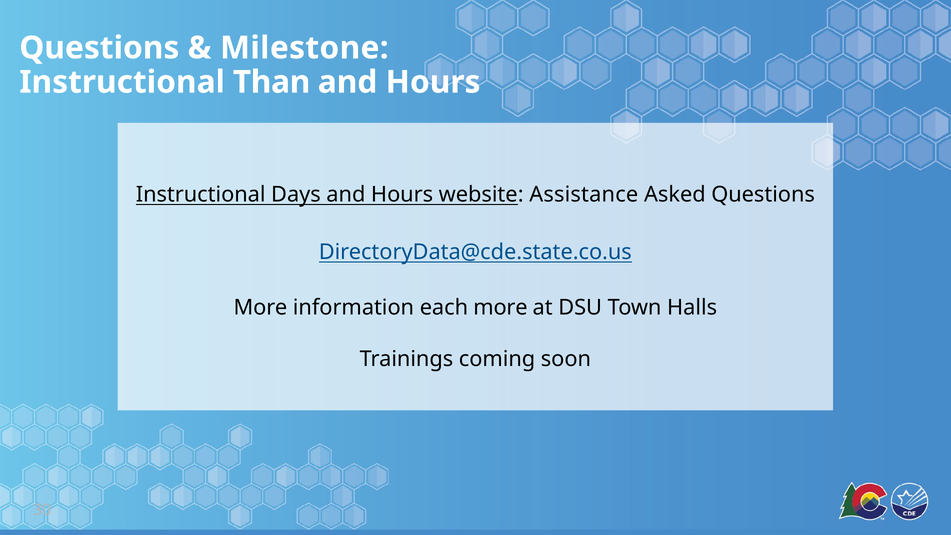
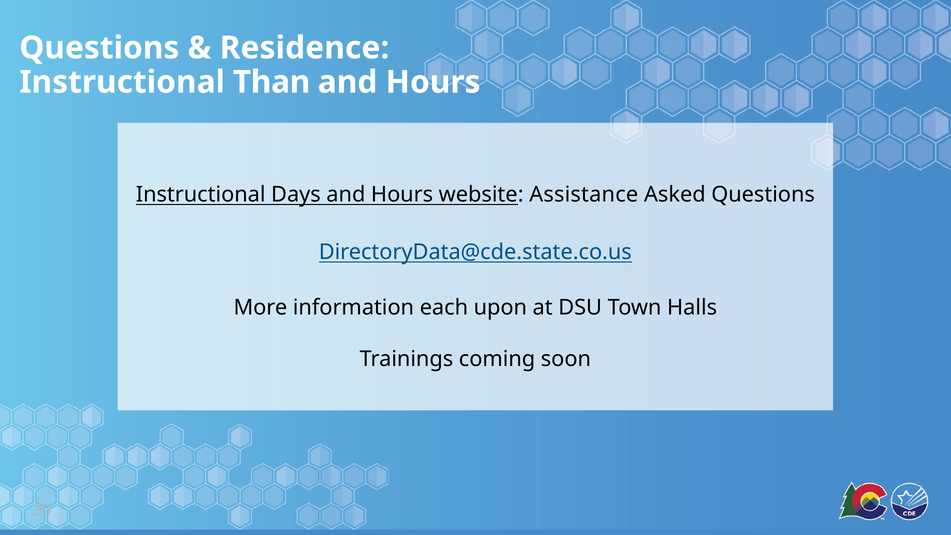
Milestone: Milestone -> Residence
each more: more -> upon
